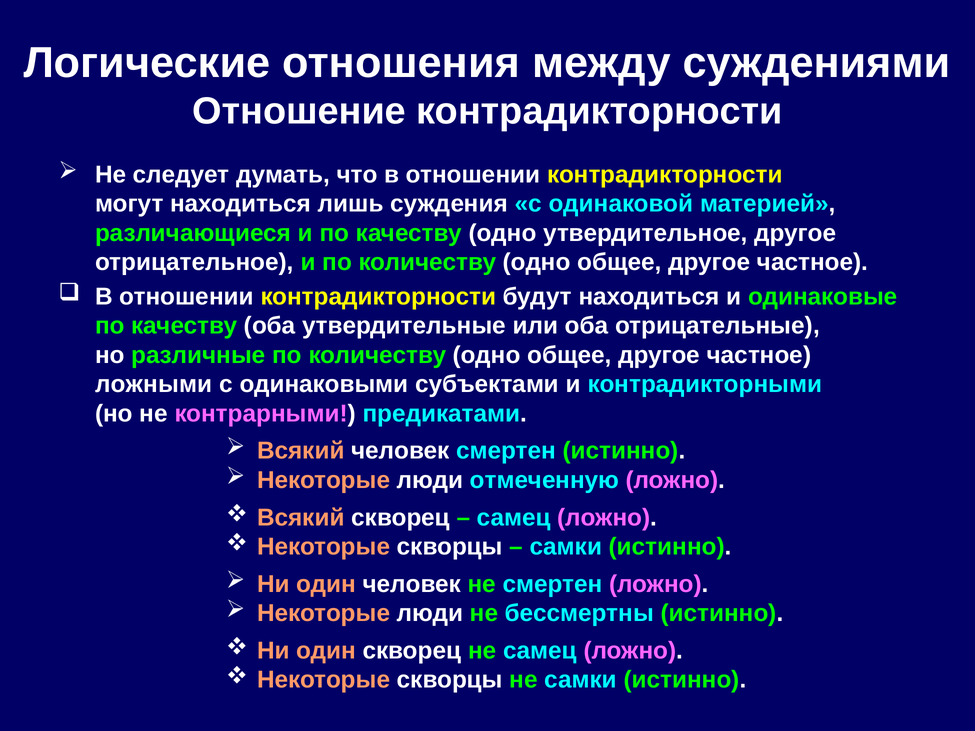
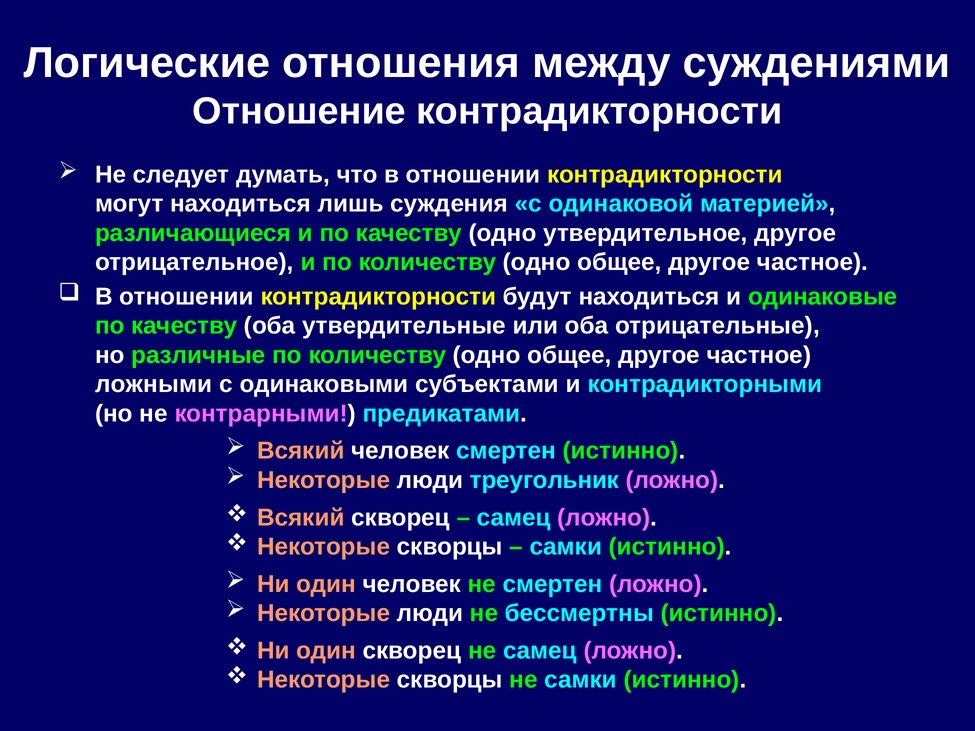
отмеченную: отмеченную -> треугольник
